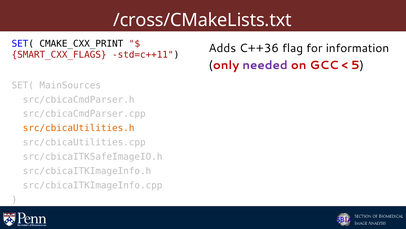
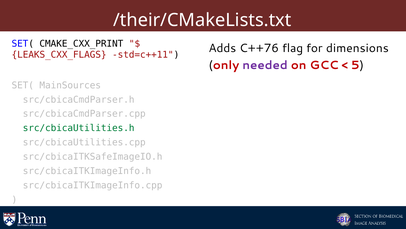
/cross/CMakeLists.txt: /cross/CMakeLists.txt -> /their/CMakeLists.txt
C++36: C++36 -> C++76
information: information -> dimensions
SMART_CXX_FLAGS: SMART_CXX_FLAGS -> LEAKS_CXX_FLAGS
src/cbicaUtilities.h colour: orange -> green
